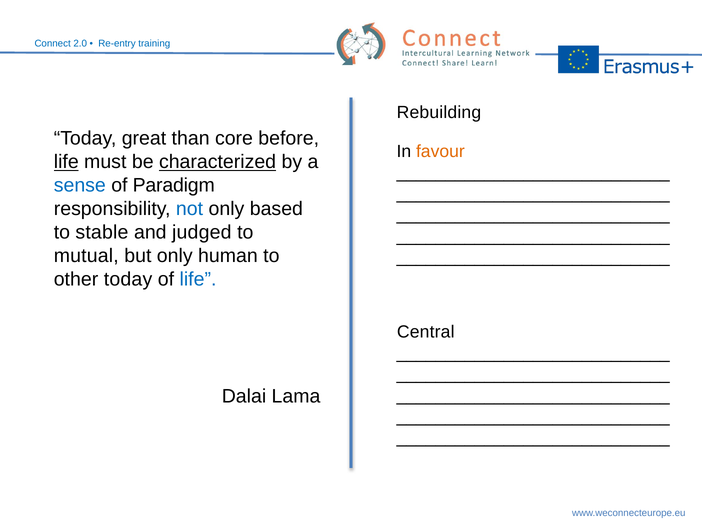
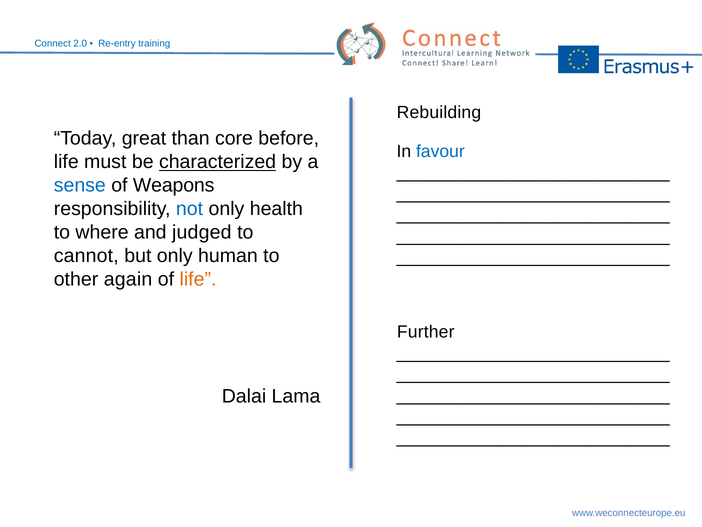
favour colour: orange -> blue
life at (66, 162) underline: present -> none
Paradigm: Paradigm -> Weapons
based: based -> health
stable: stable -> where
mutual: mutual -> cannot
other today: today -> again
life at (198, 279) colour: blue -> orange
Central: Central -> Further
